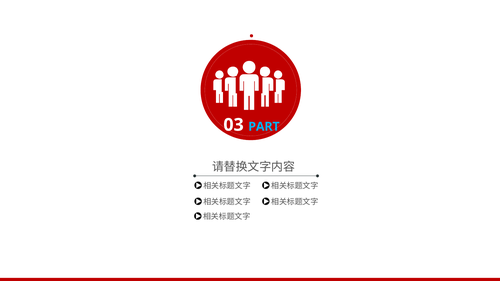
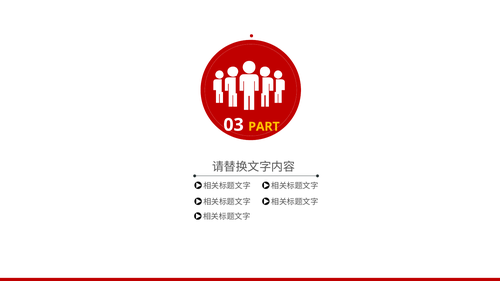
PART colour: light blue -> yellow
